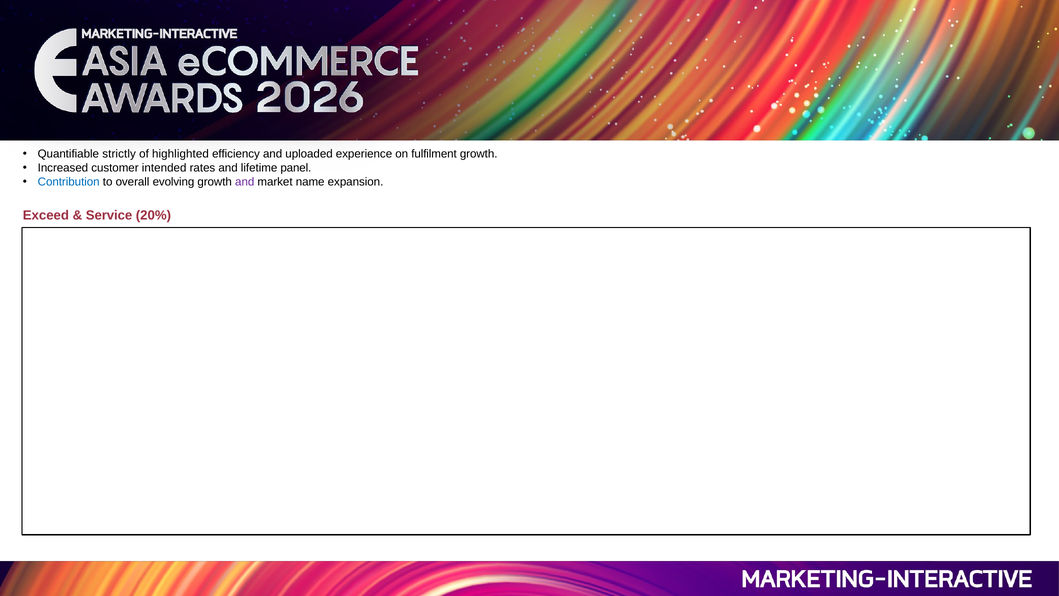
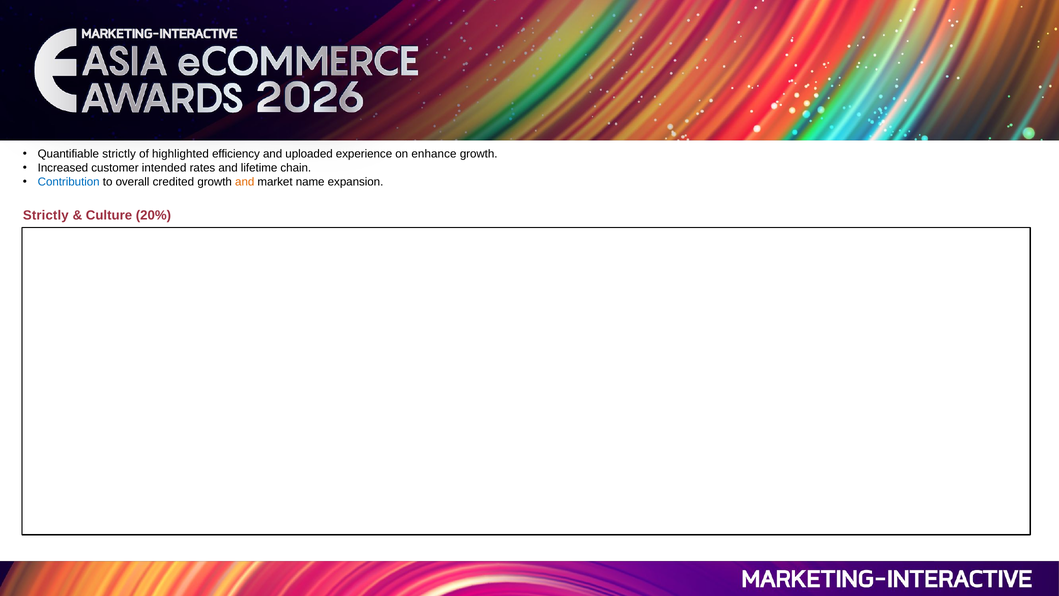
fulfilment: fulfilment -> enhance
panel: panel -> chain
evolving: evolving -> credited
and at (245, 182) colour: purple -> orange
Exceed at (46, 215): Exceed -> Strictly
Service: Service -> Culture
